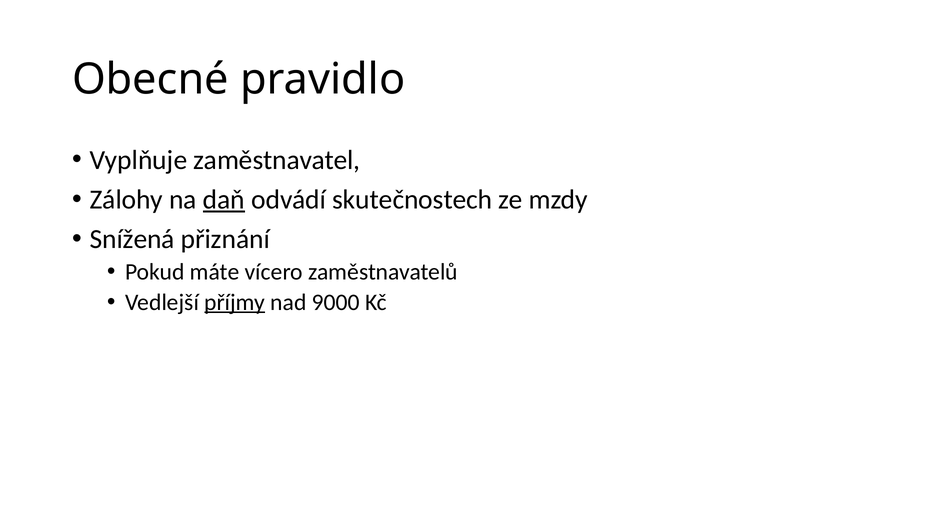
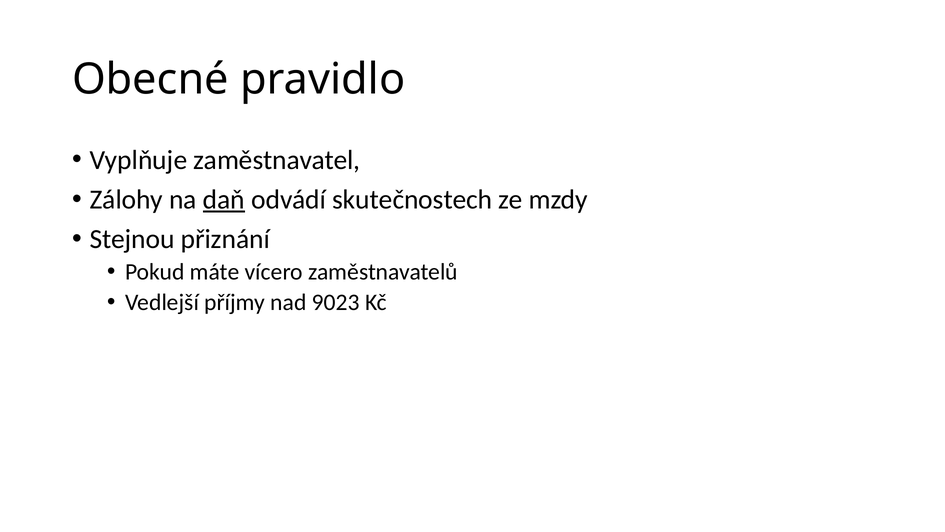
Snížená: Snížená -> Stejnou
příjmy underline: present -> none
9000: 9000 -> 9023
